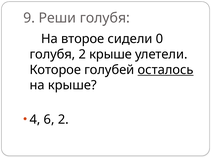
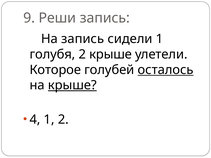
Реши голубя: голубя -> запись
На второе: второе -> запись
сидели 0: 0 -> 1
крыше at (72, 85) underline: none -> present
4 6: 6 -> 1
